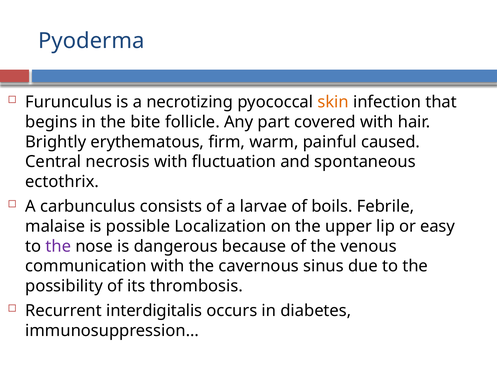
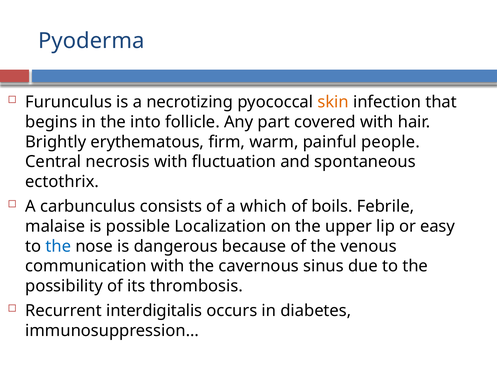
bite: bite -> into
caused: caused -> people
larvae: larvae -> which
the at (58, 246) colour: purple -> blue
